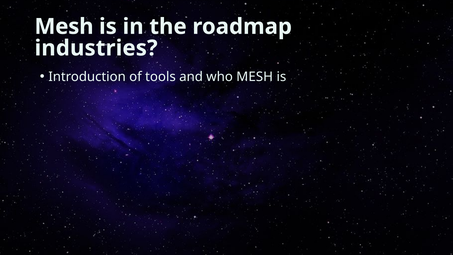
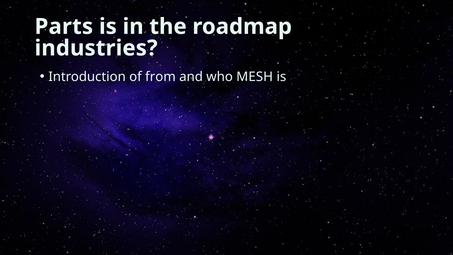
Mesh at (64, 27): Mesh -> Parts
tools: tools -> from
